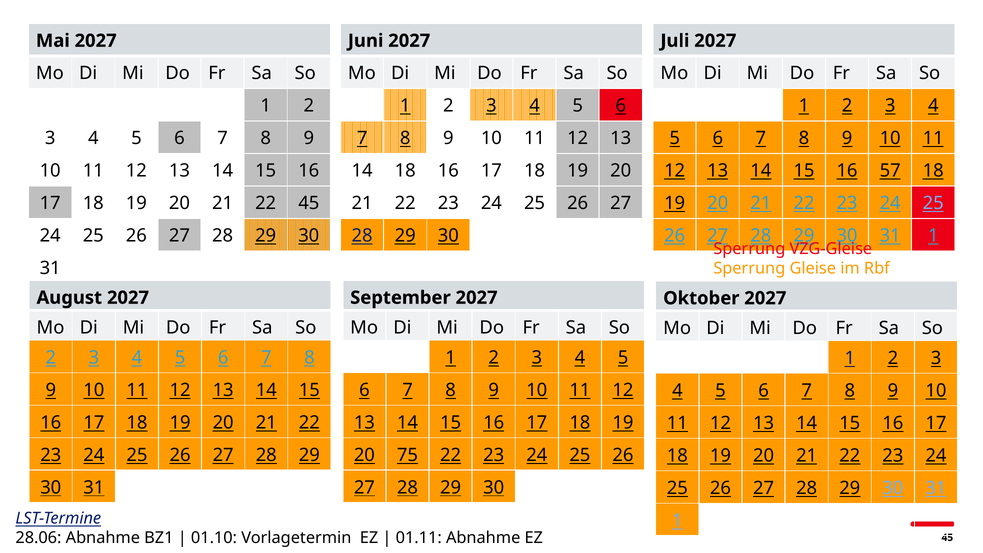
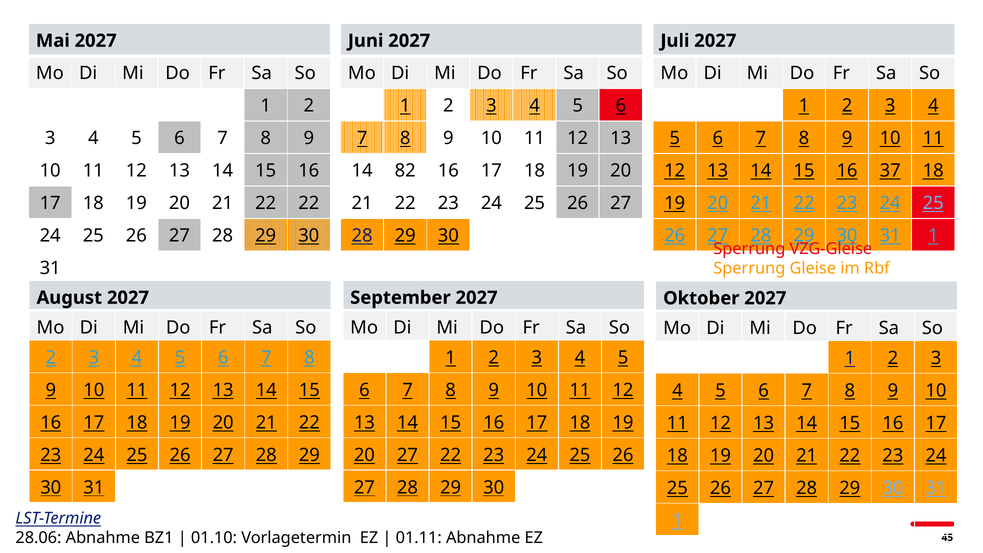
14 18: 18 -> 82
57: 57 -> 37
22 45: 45 -> 22
20 75: 75 -> 27
